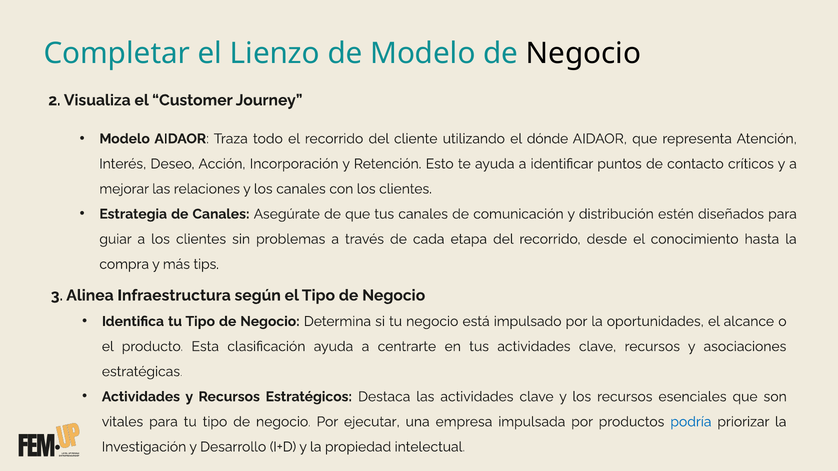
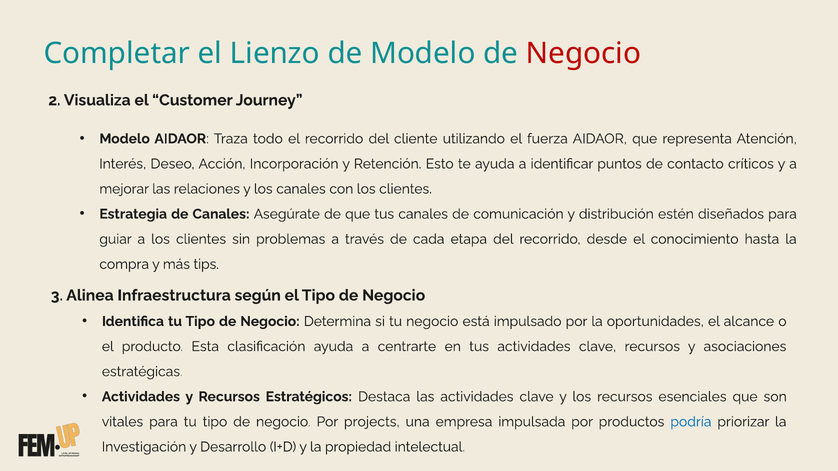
Negocio at (583, 54) colour: black -> red
dónde: dónde -> fuerza
ejecutar: ejecutar -> projects
